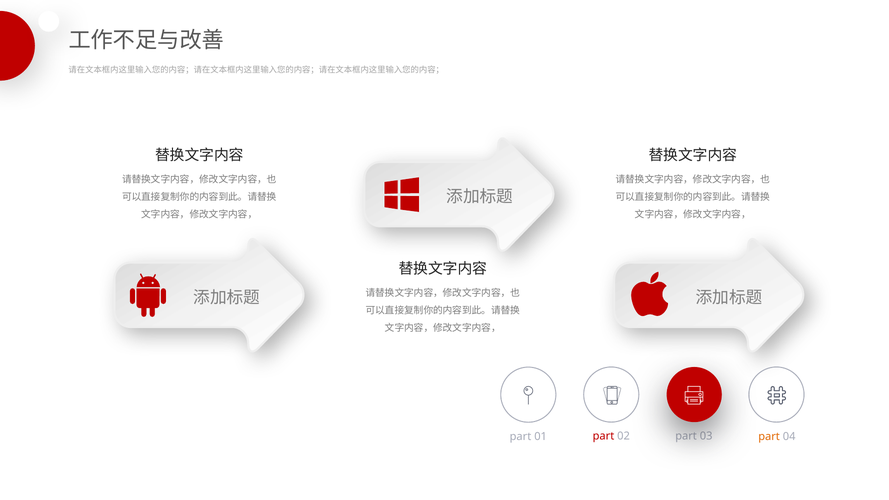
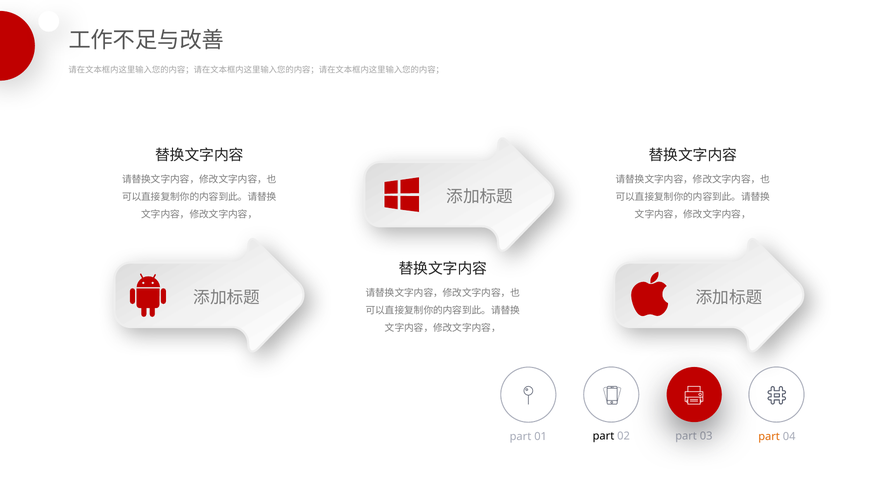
part at (603, 436) colour: red -> black
